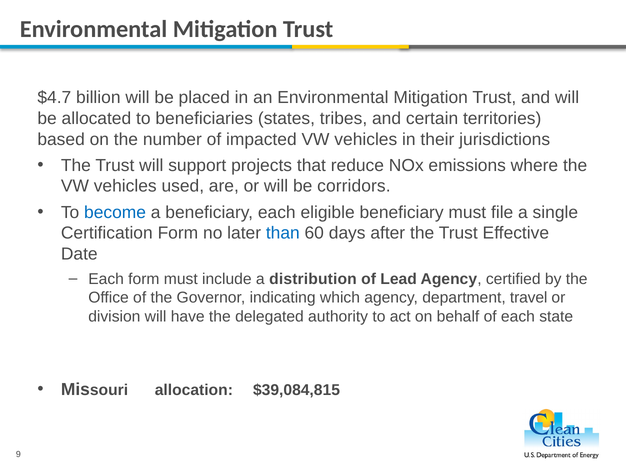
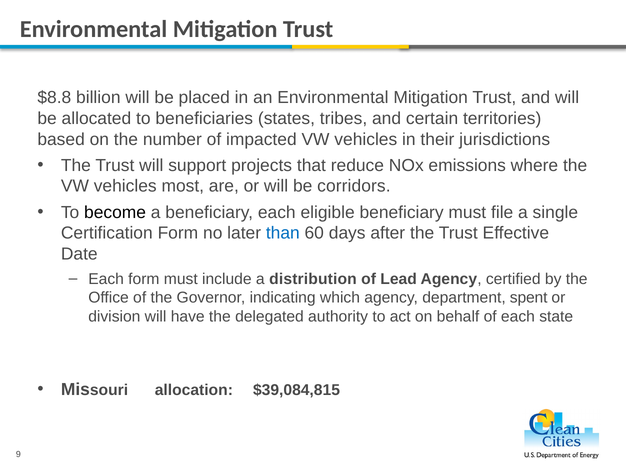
$4.7: $4.7 -> $8.8
used: used -> most
become colour: blue -> black
travel: travel -> spent
